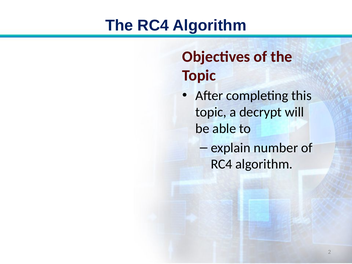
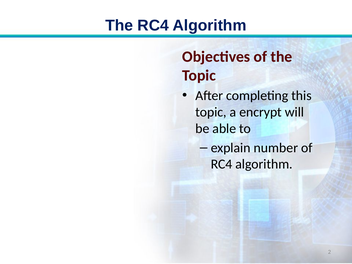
decrypt: decrypt -> encrypt
